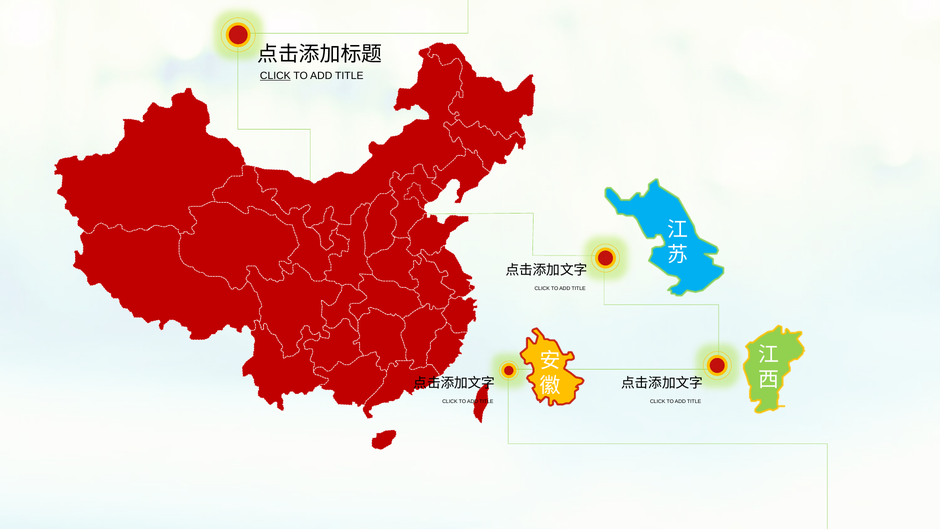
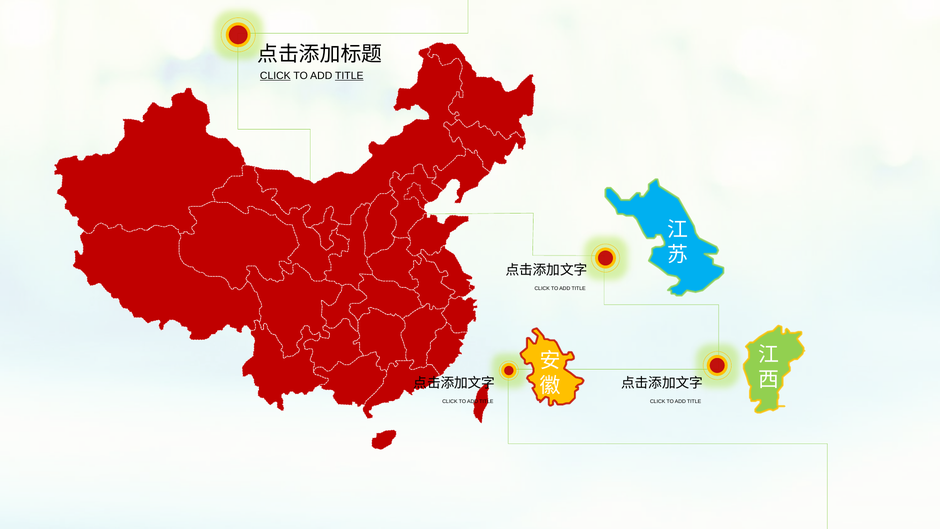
TITLE at (349, 76) underline: none -> present
